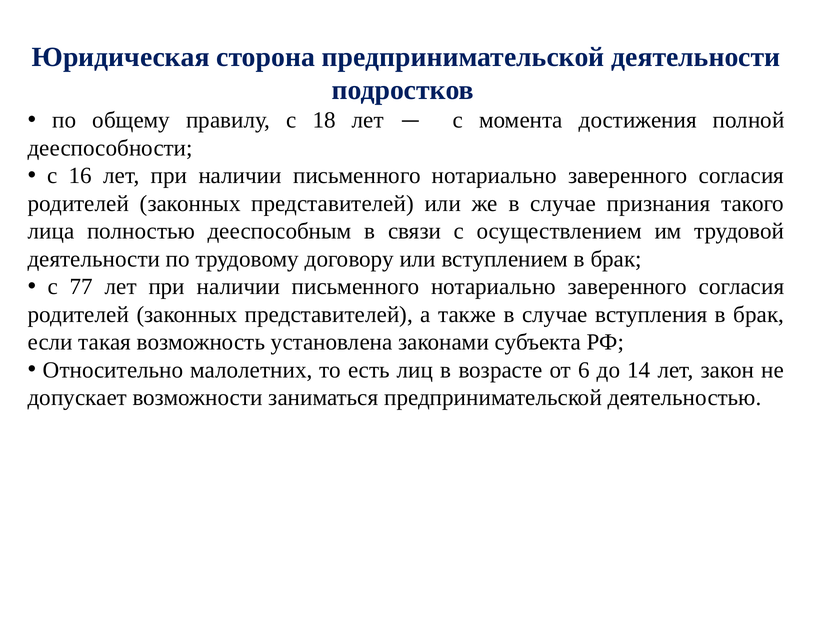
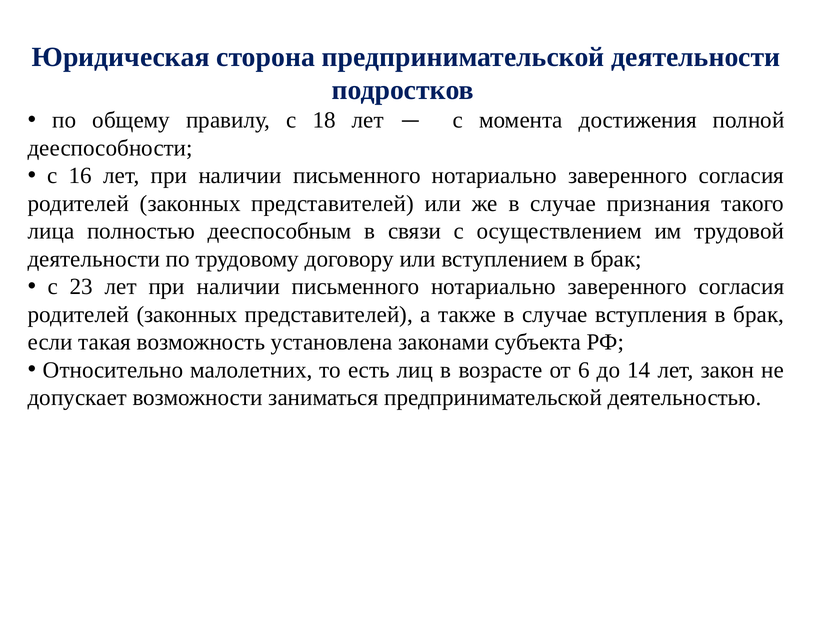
77: 77 -> 23
